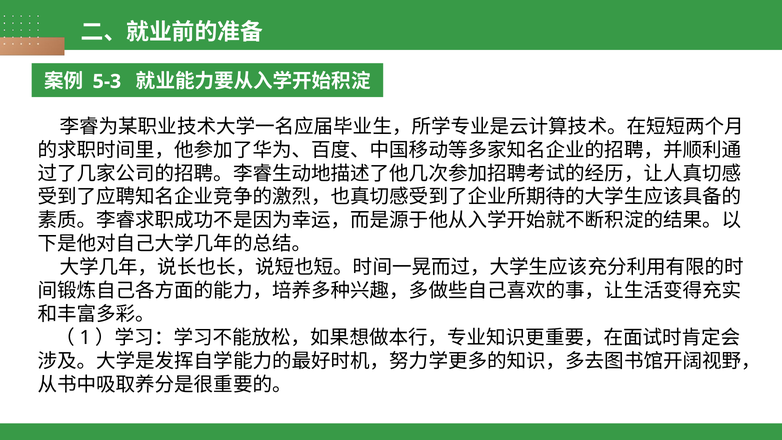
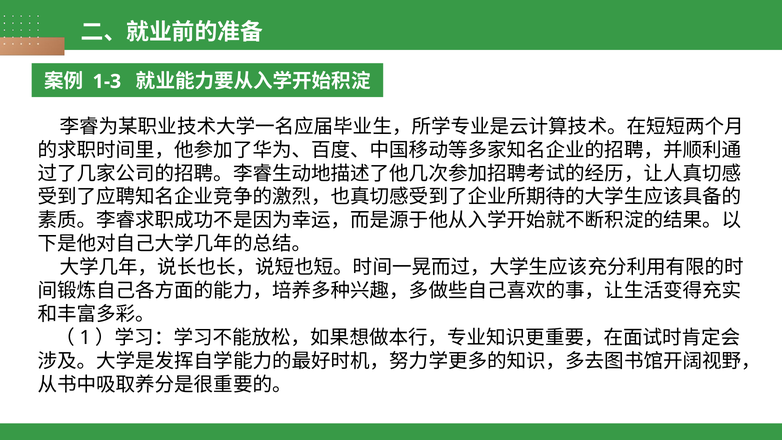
5-3: 5-3 -> 1-3
